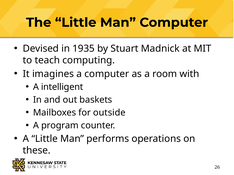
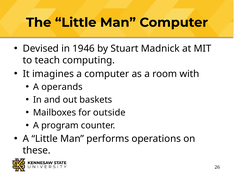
1935: 1935 -> 1946
intelligent: intelligent -> operands
